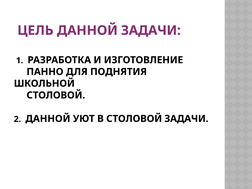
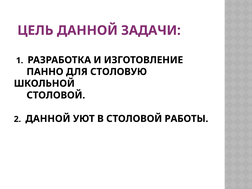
ПОДНЯТИЯ: ПОДНЯТИЯ -> СТОЛОВУЮ
СТОЛОВОЙ ЗАДАЧИ: ЗАДАЧИ -> РАБОТЫ
